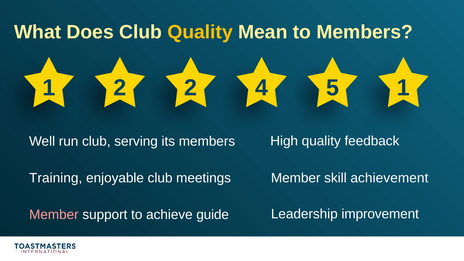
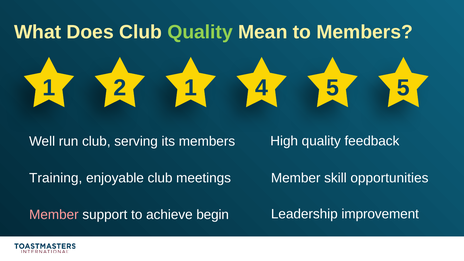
Quality at (200, 32) colour: yellow -> light green
2 2: 2 -> 1
5 1: 1 -> 5
achievement: achievement -> opportunities
guide: guide -> begin
